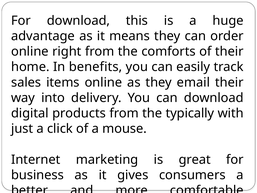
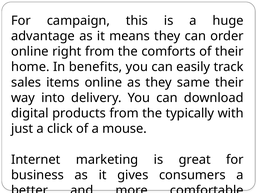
For download: download -> campaign
email: email -> same
